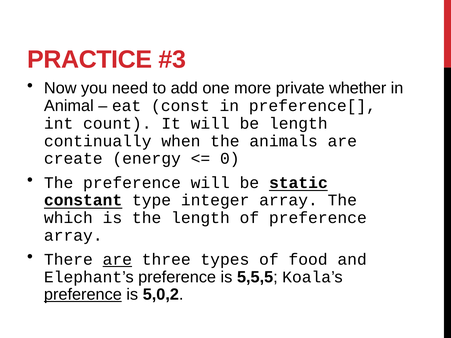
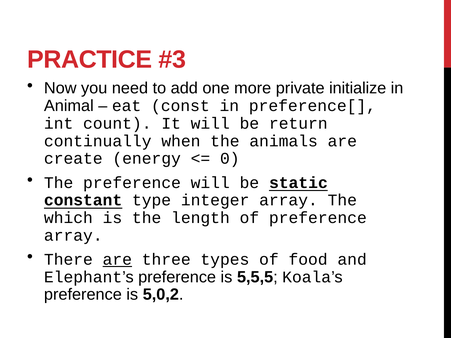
whether: whether -> initialize
be length: length -> return
preference at (83, 295) underline: present -> none
